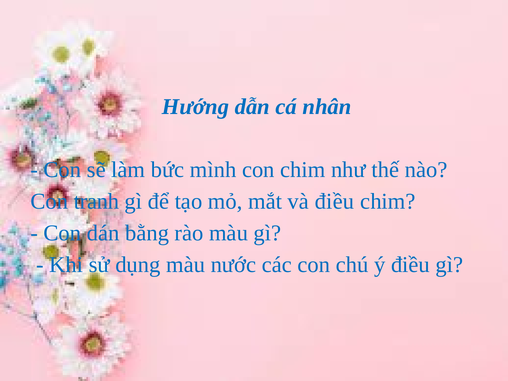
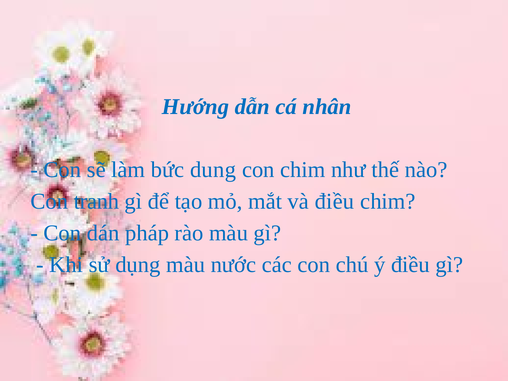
mình: mình -> dung
bằng: bằng -> pháp
